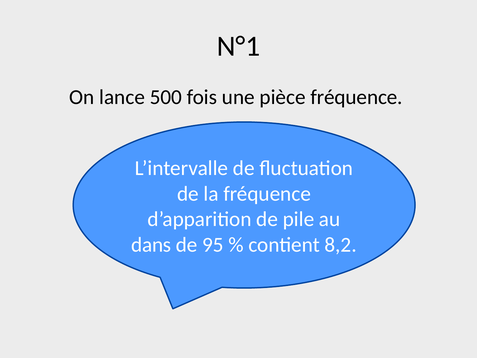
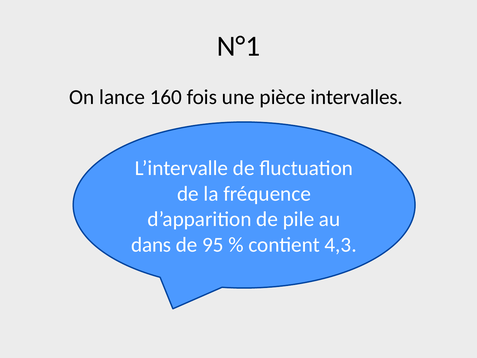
500: 500 -> 160
pièce fréquence: fréquence -> intervalles
8,2: 8,2 -> 4,3
